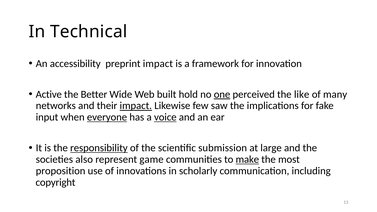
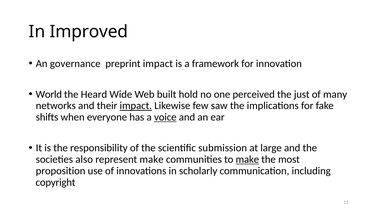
Technical: Technical -> Improved
accessibility: accessibility -> governance
Active: Active -> World
Better: Better -> Heard
one underline: present -> none
like: like -> just
input: input -> shifts
everyone underline: present -> none
responsibility underline: present -> none
represent game: game -> make
